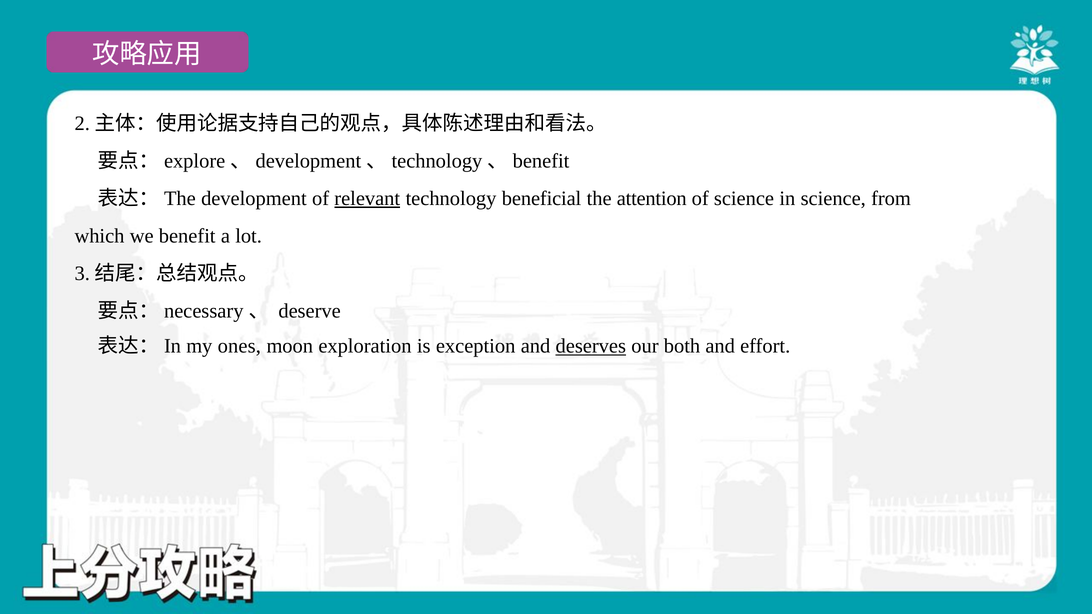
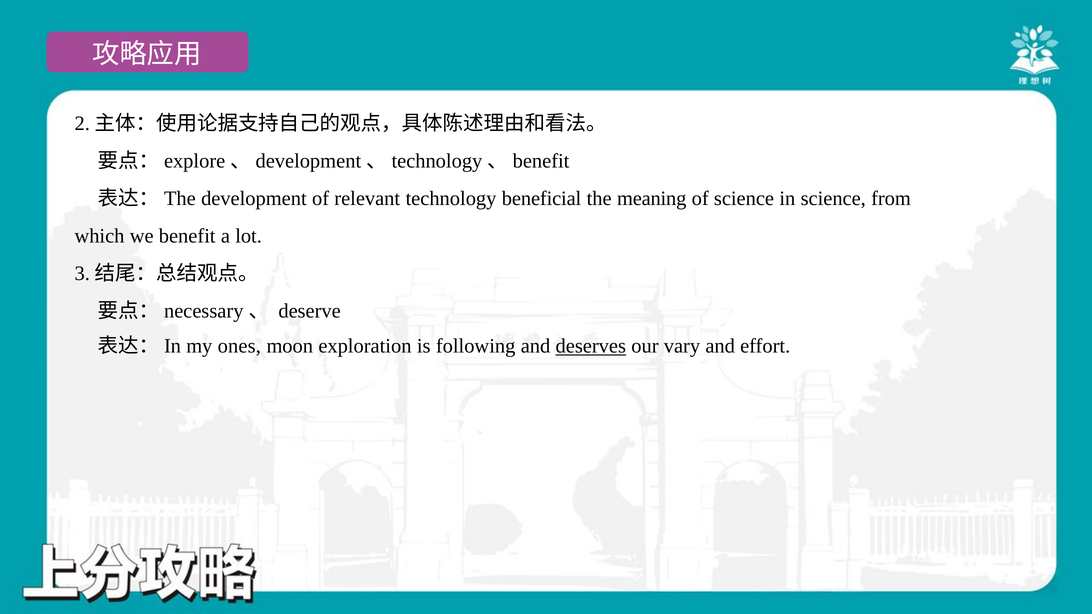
relevant underline: present -> none
attention: attention -> meaning
exception: exception -> following
both: both -> vary
